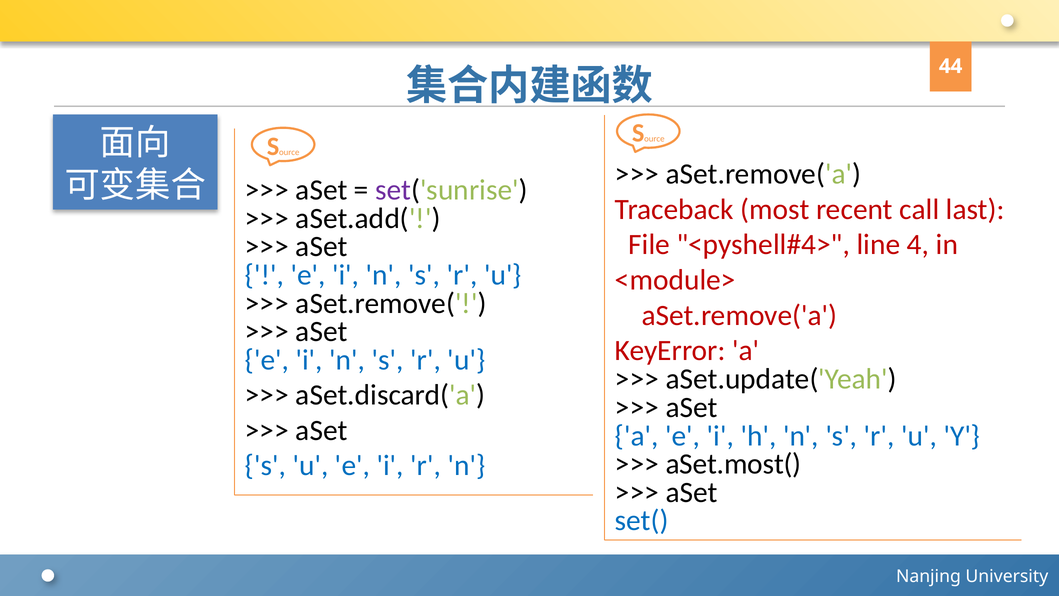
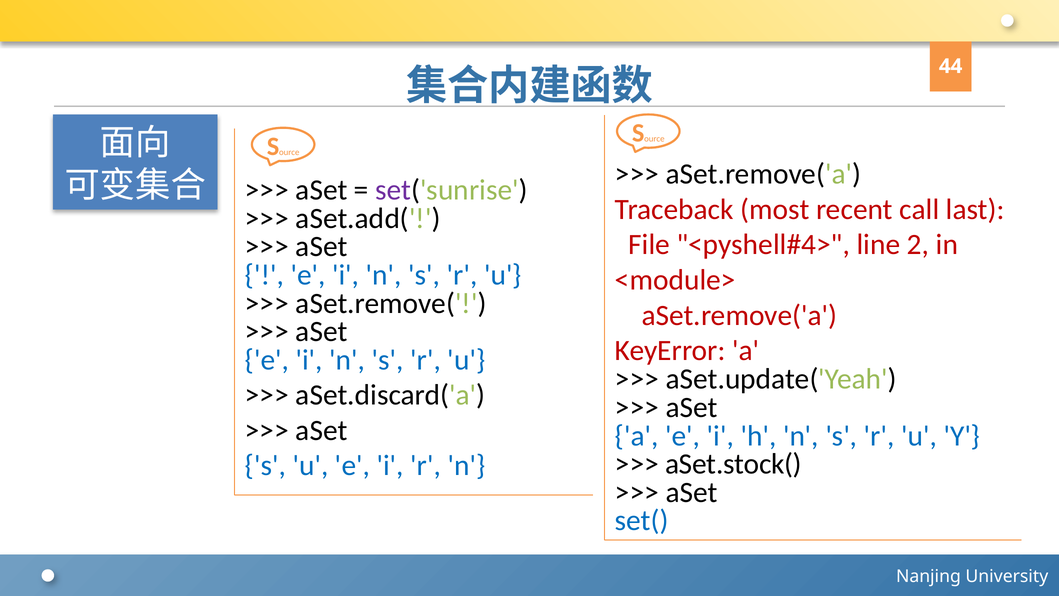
4: 4 -> 2
aSet.most(: aSet.most( -> aSet.stock(
